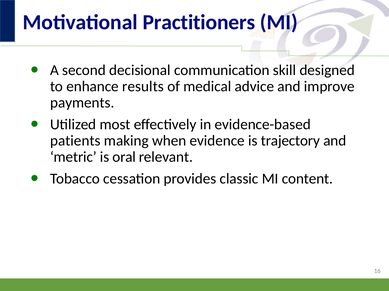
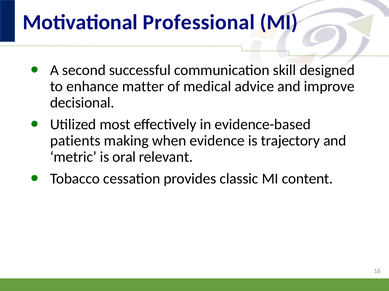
Practitioners: Practitioners -> Professional
decisional: decisional -> successful
results: results -> matter
payments: payments -> decisional
